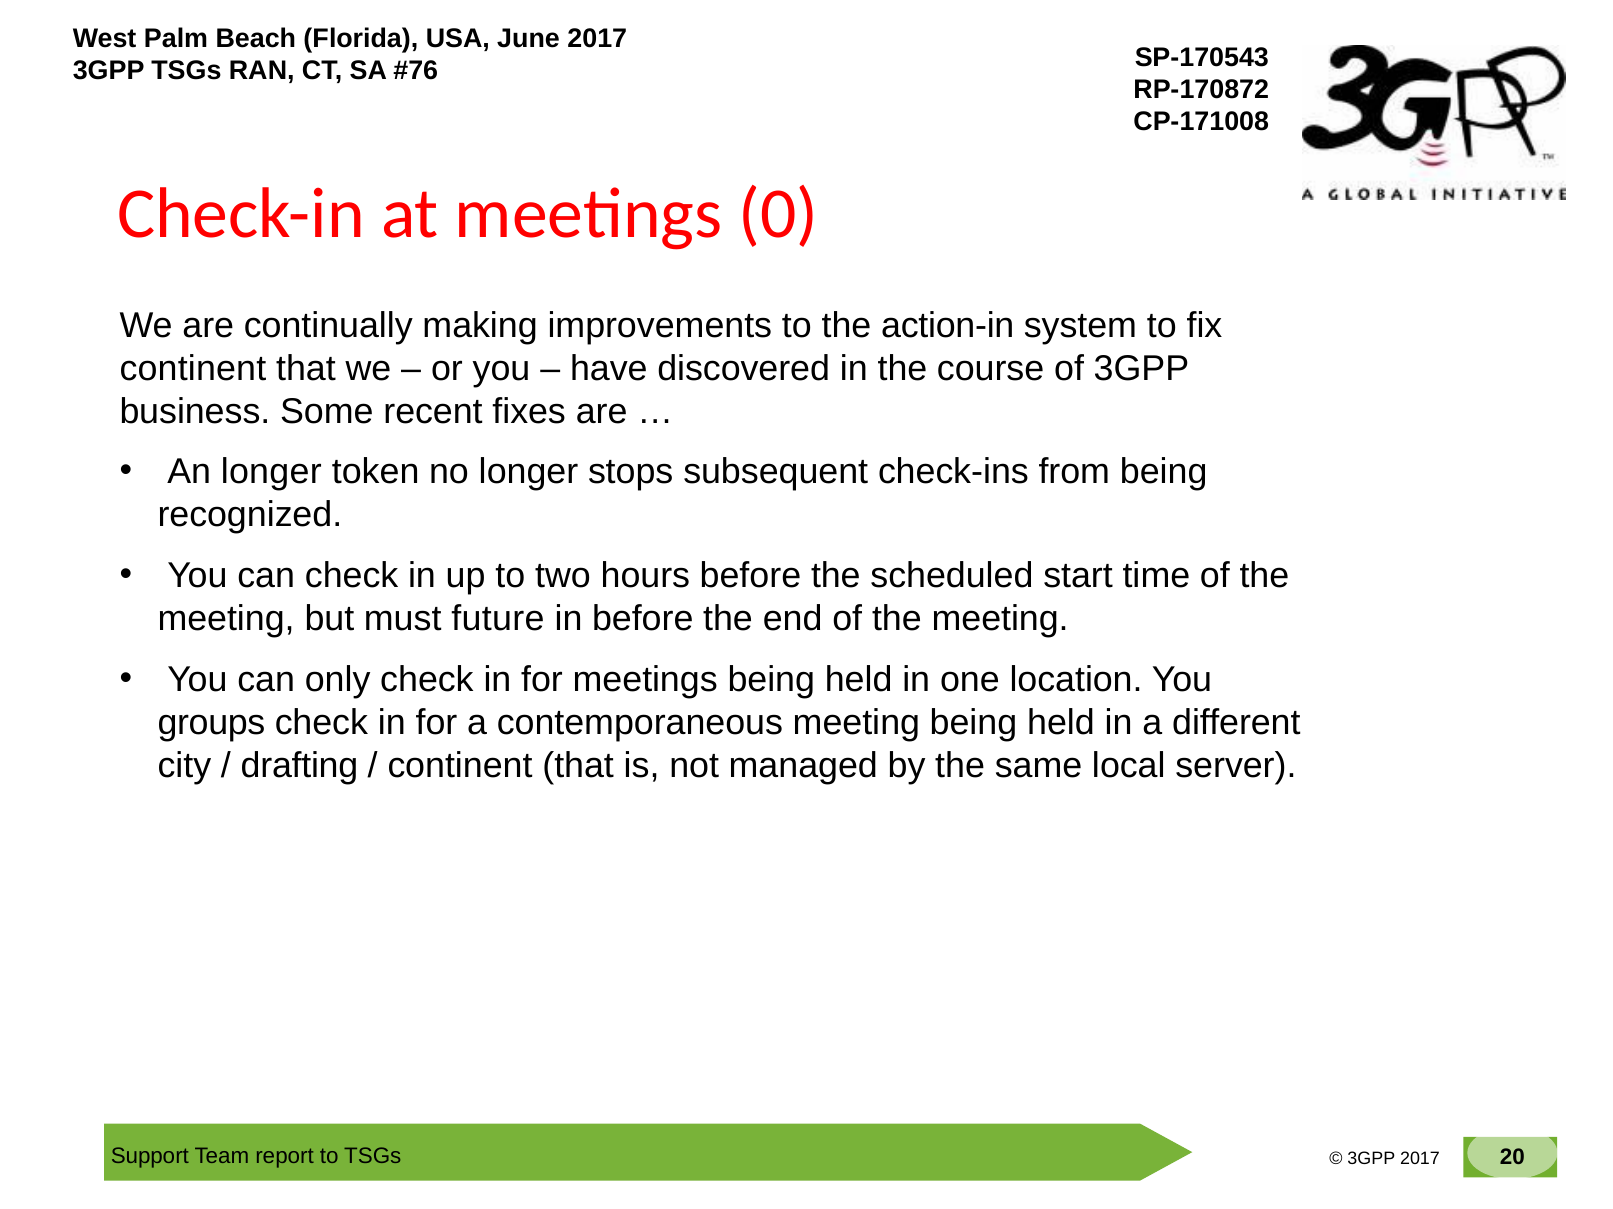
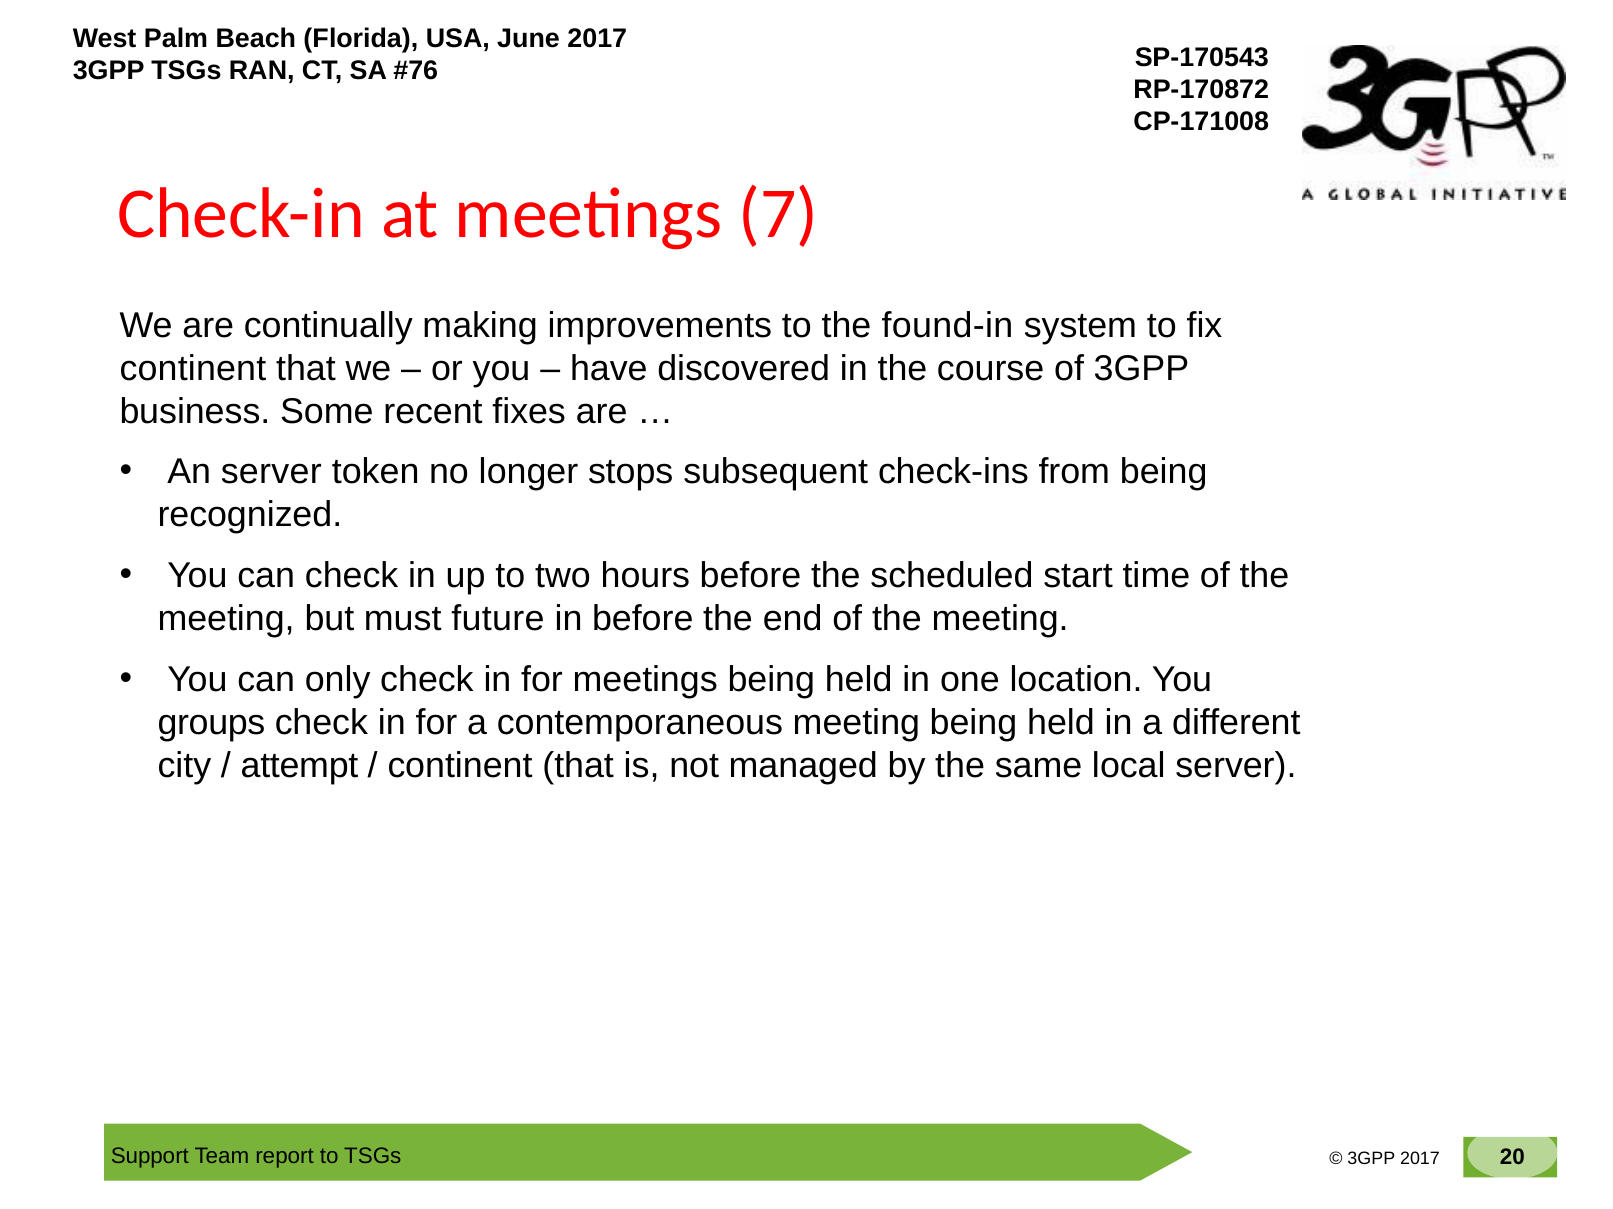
0: 0 -> 7
action-in: action-in -> found-in
An longer: longer -> server
drafting: drafting -> attempt
